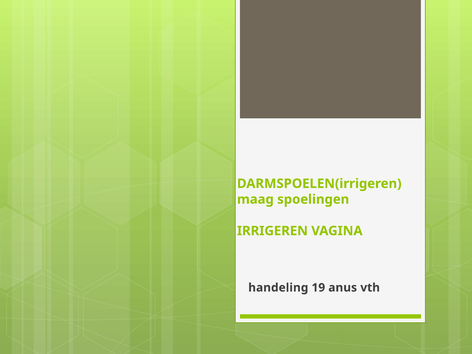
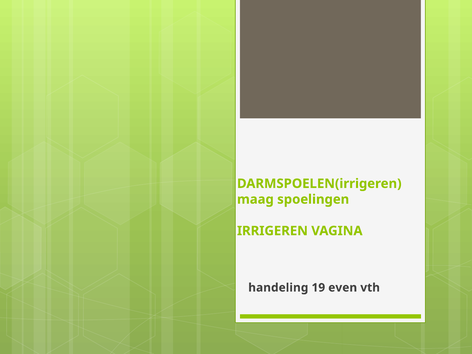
anus: anus -> even
